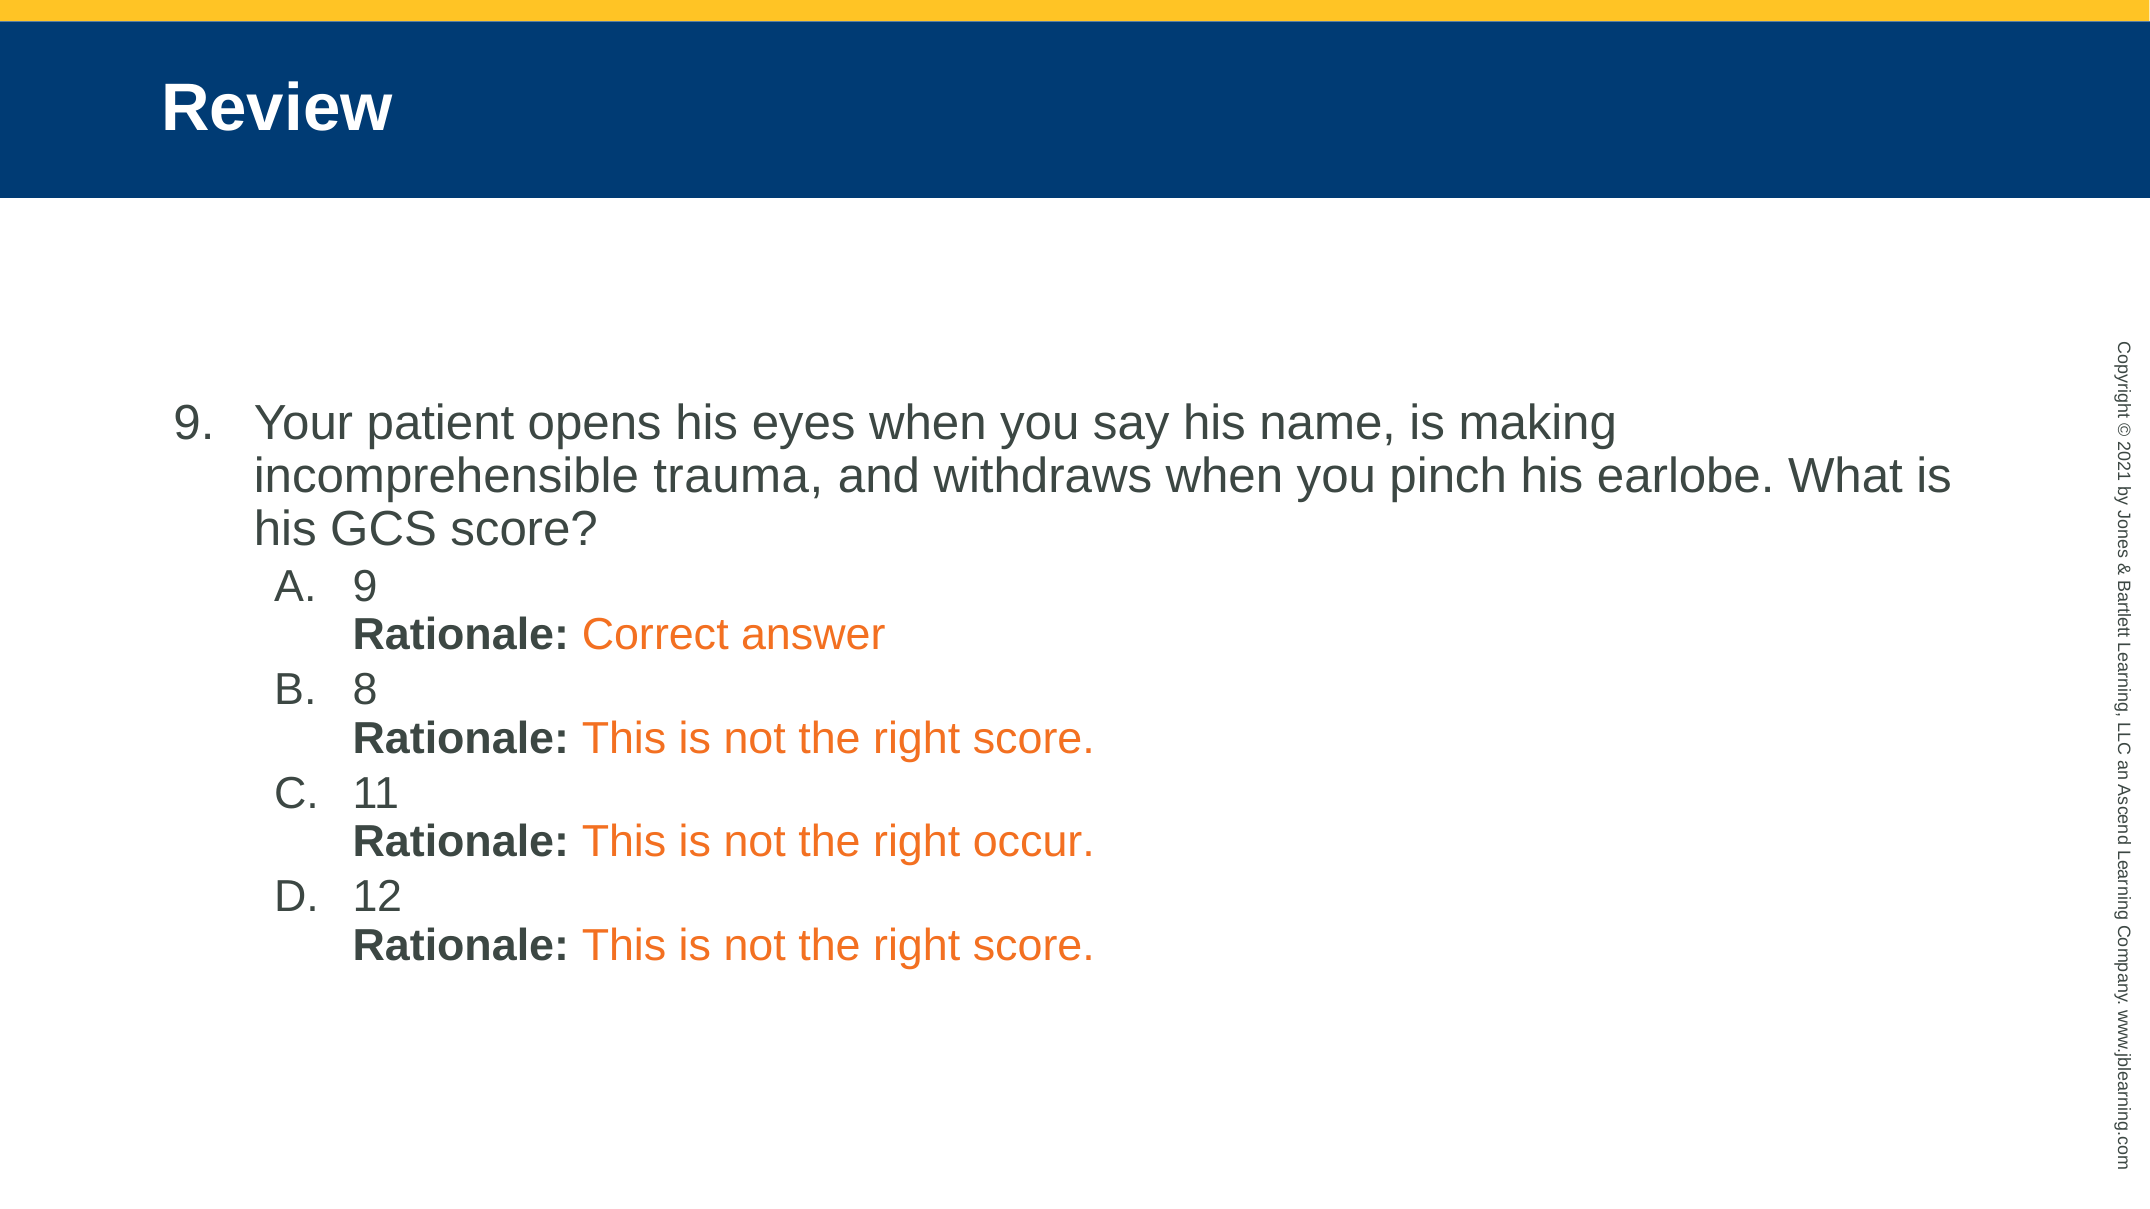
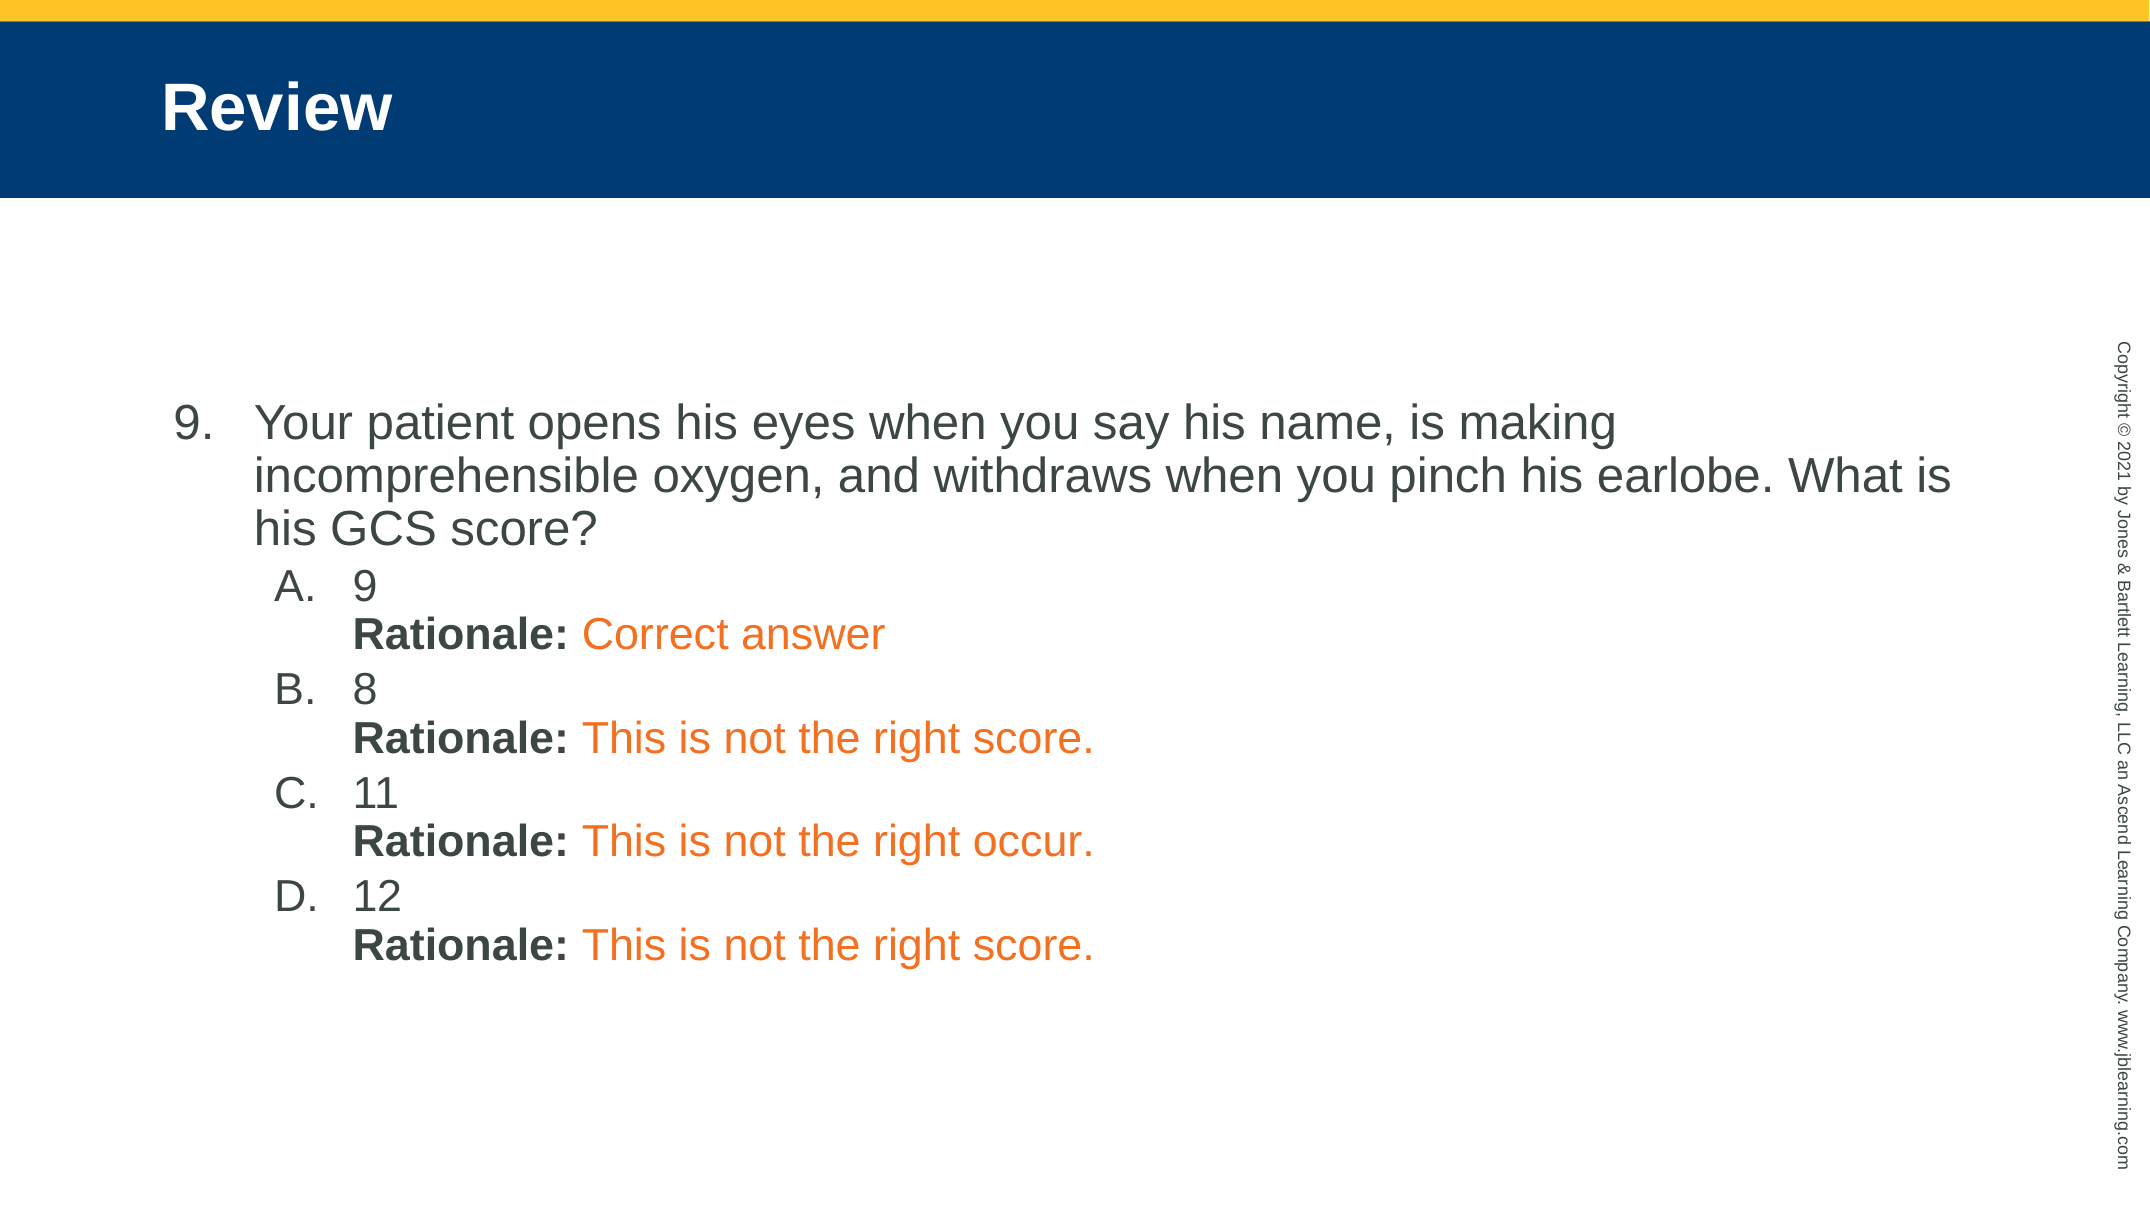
trauma: trauma -> oxygen
